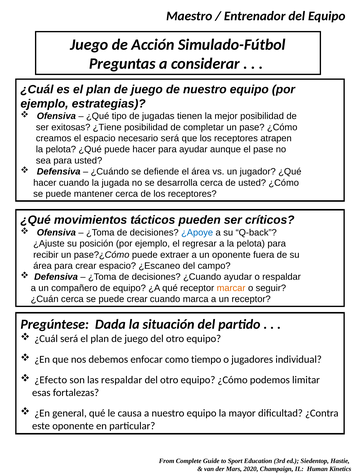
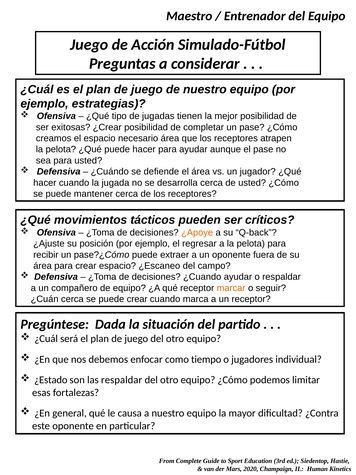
¿Tiene: ¿Tiene -> ¿Crear
necesario será: será -> área
¿Apoye colour: blue -> orange
¿Efecto: ¿Efecto -> ¿Estado
